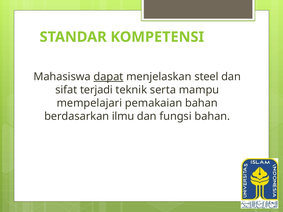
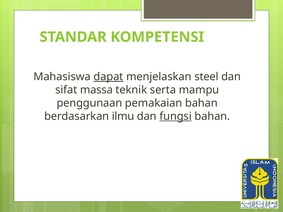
terjadi: terjadi -> massa
mempelajari: mempelajari -> penggunaan
fungsi underline: none -> present
